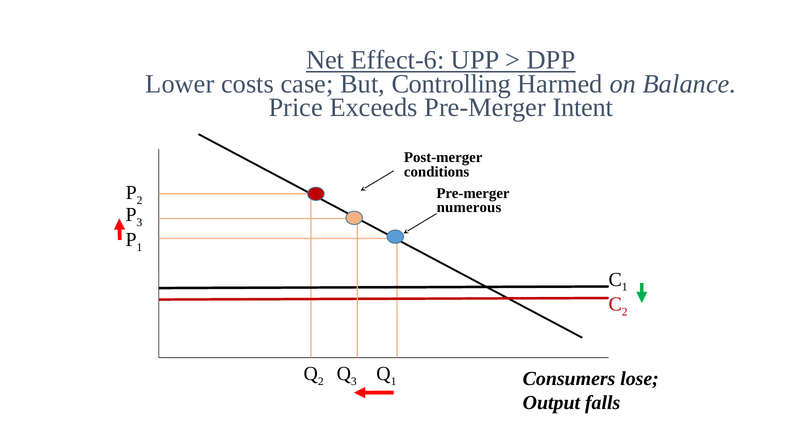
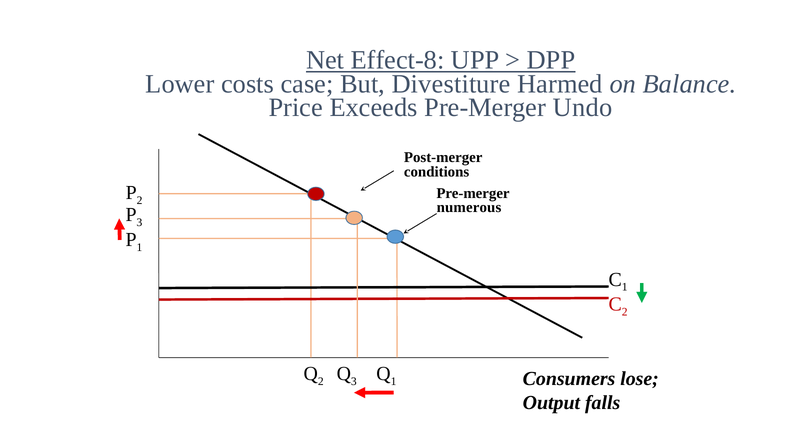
Effect-6: Effect-6 -> Effect-8
Controlling: Controlling -> Divestiture
Intent: Intent -> Undo
